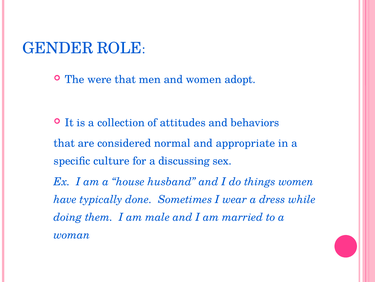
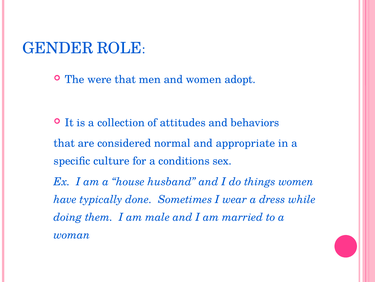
discussing: discussing -> conditions
